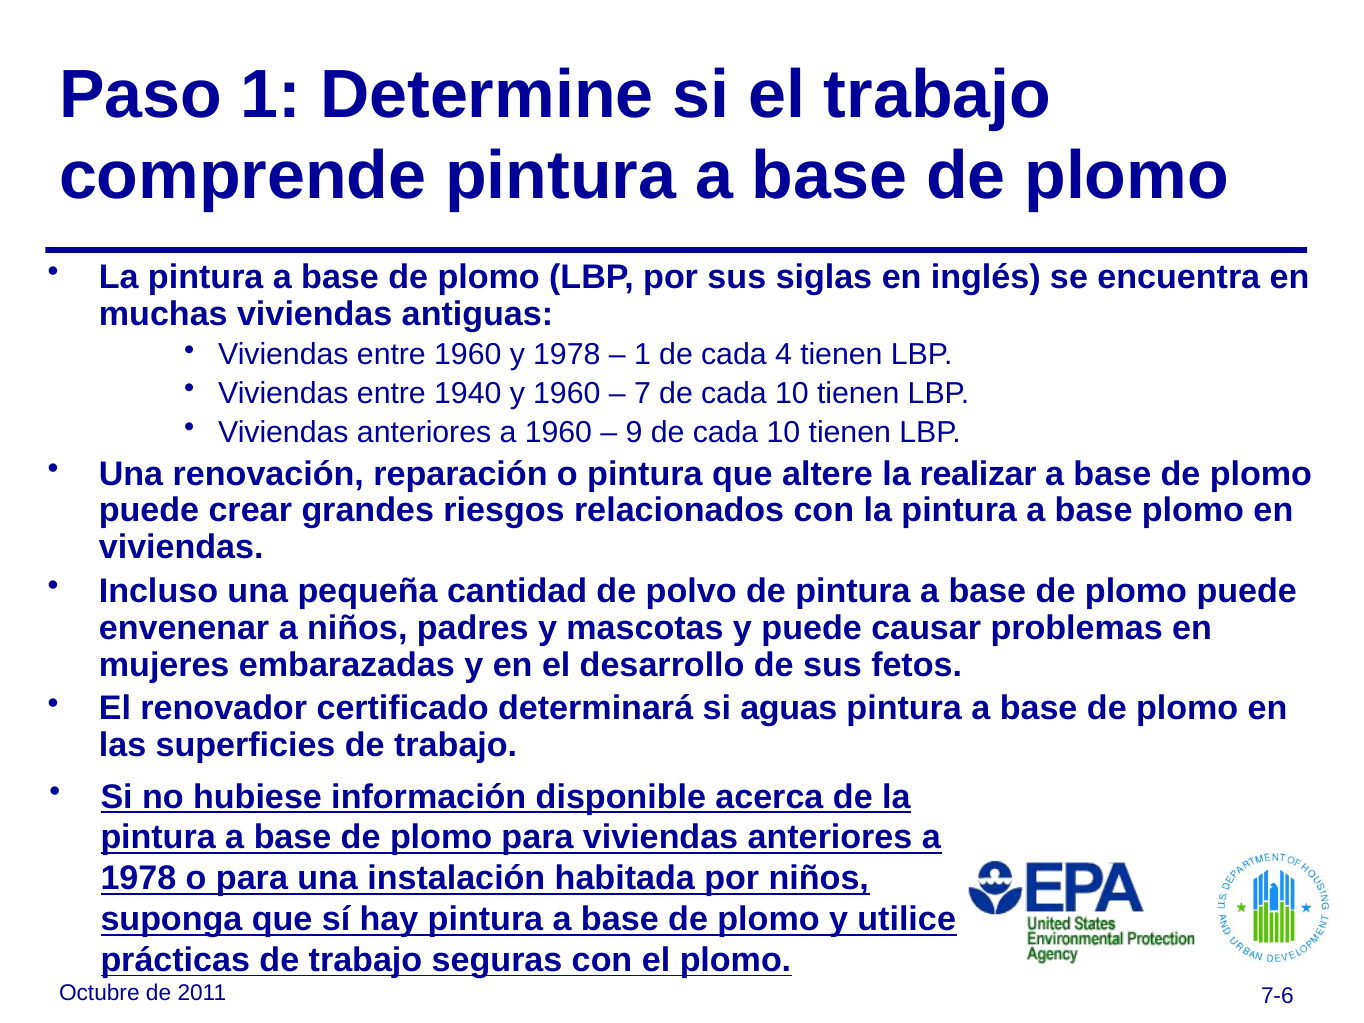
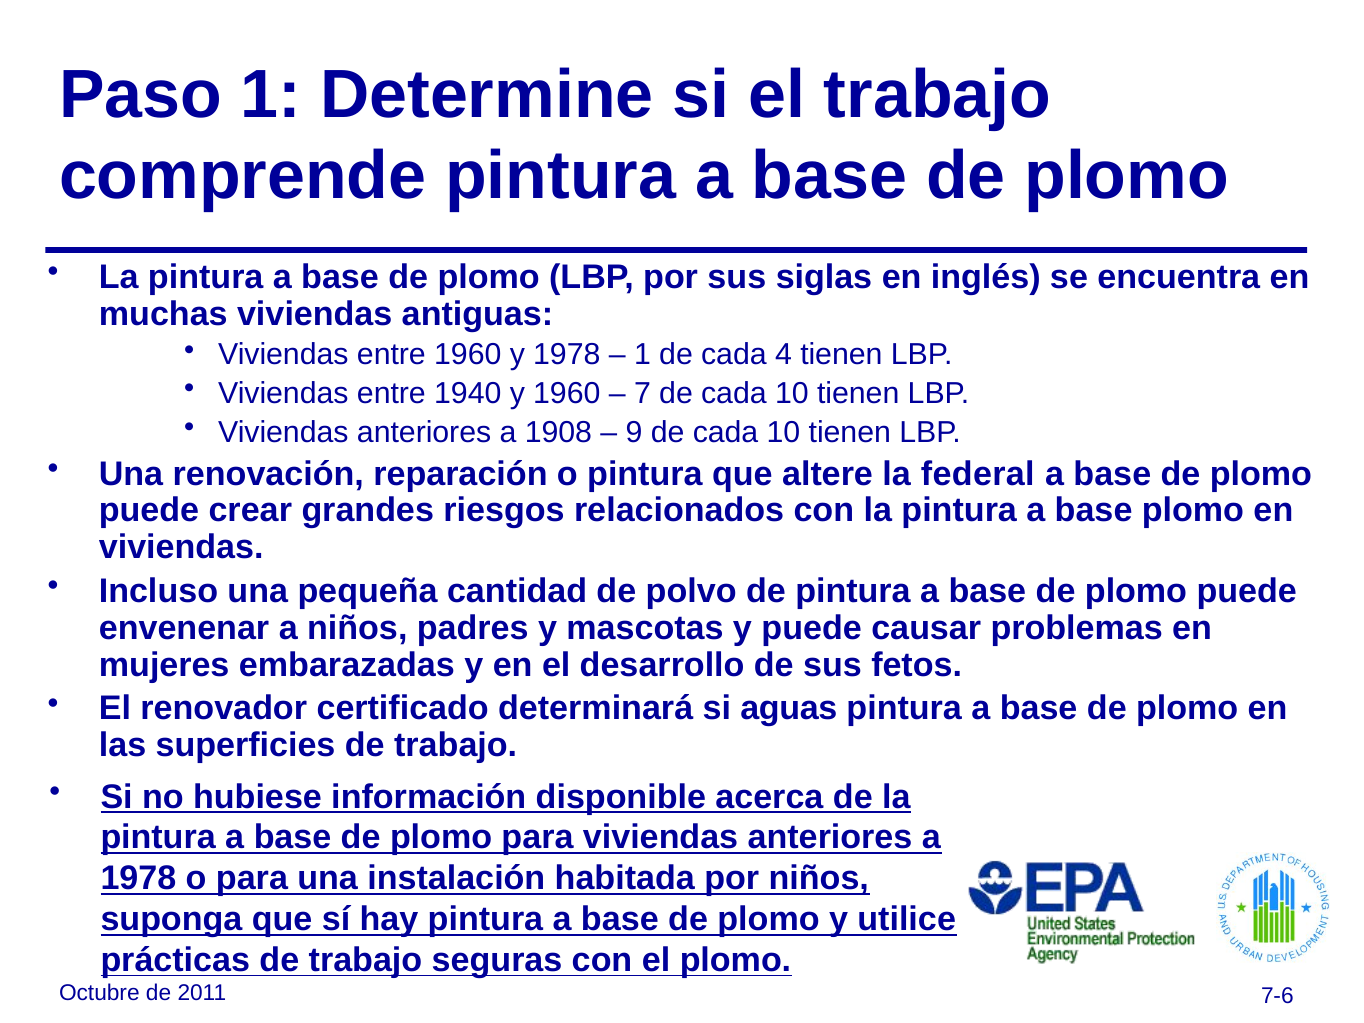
a 1960: 1960 -> 1908
realizar: realizar -> federal
